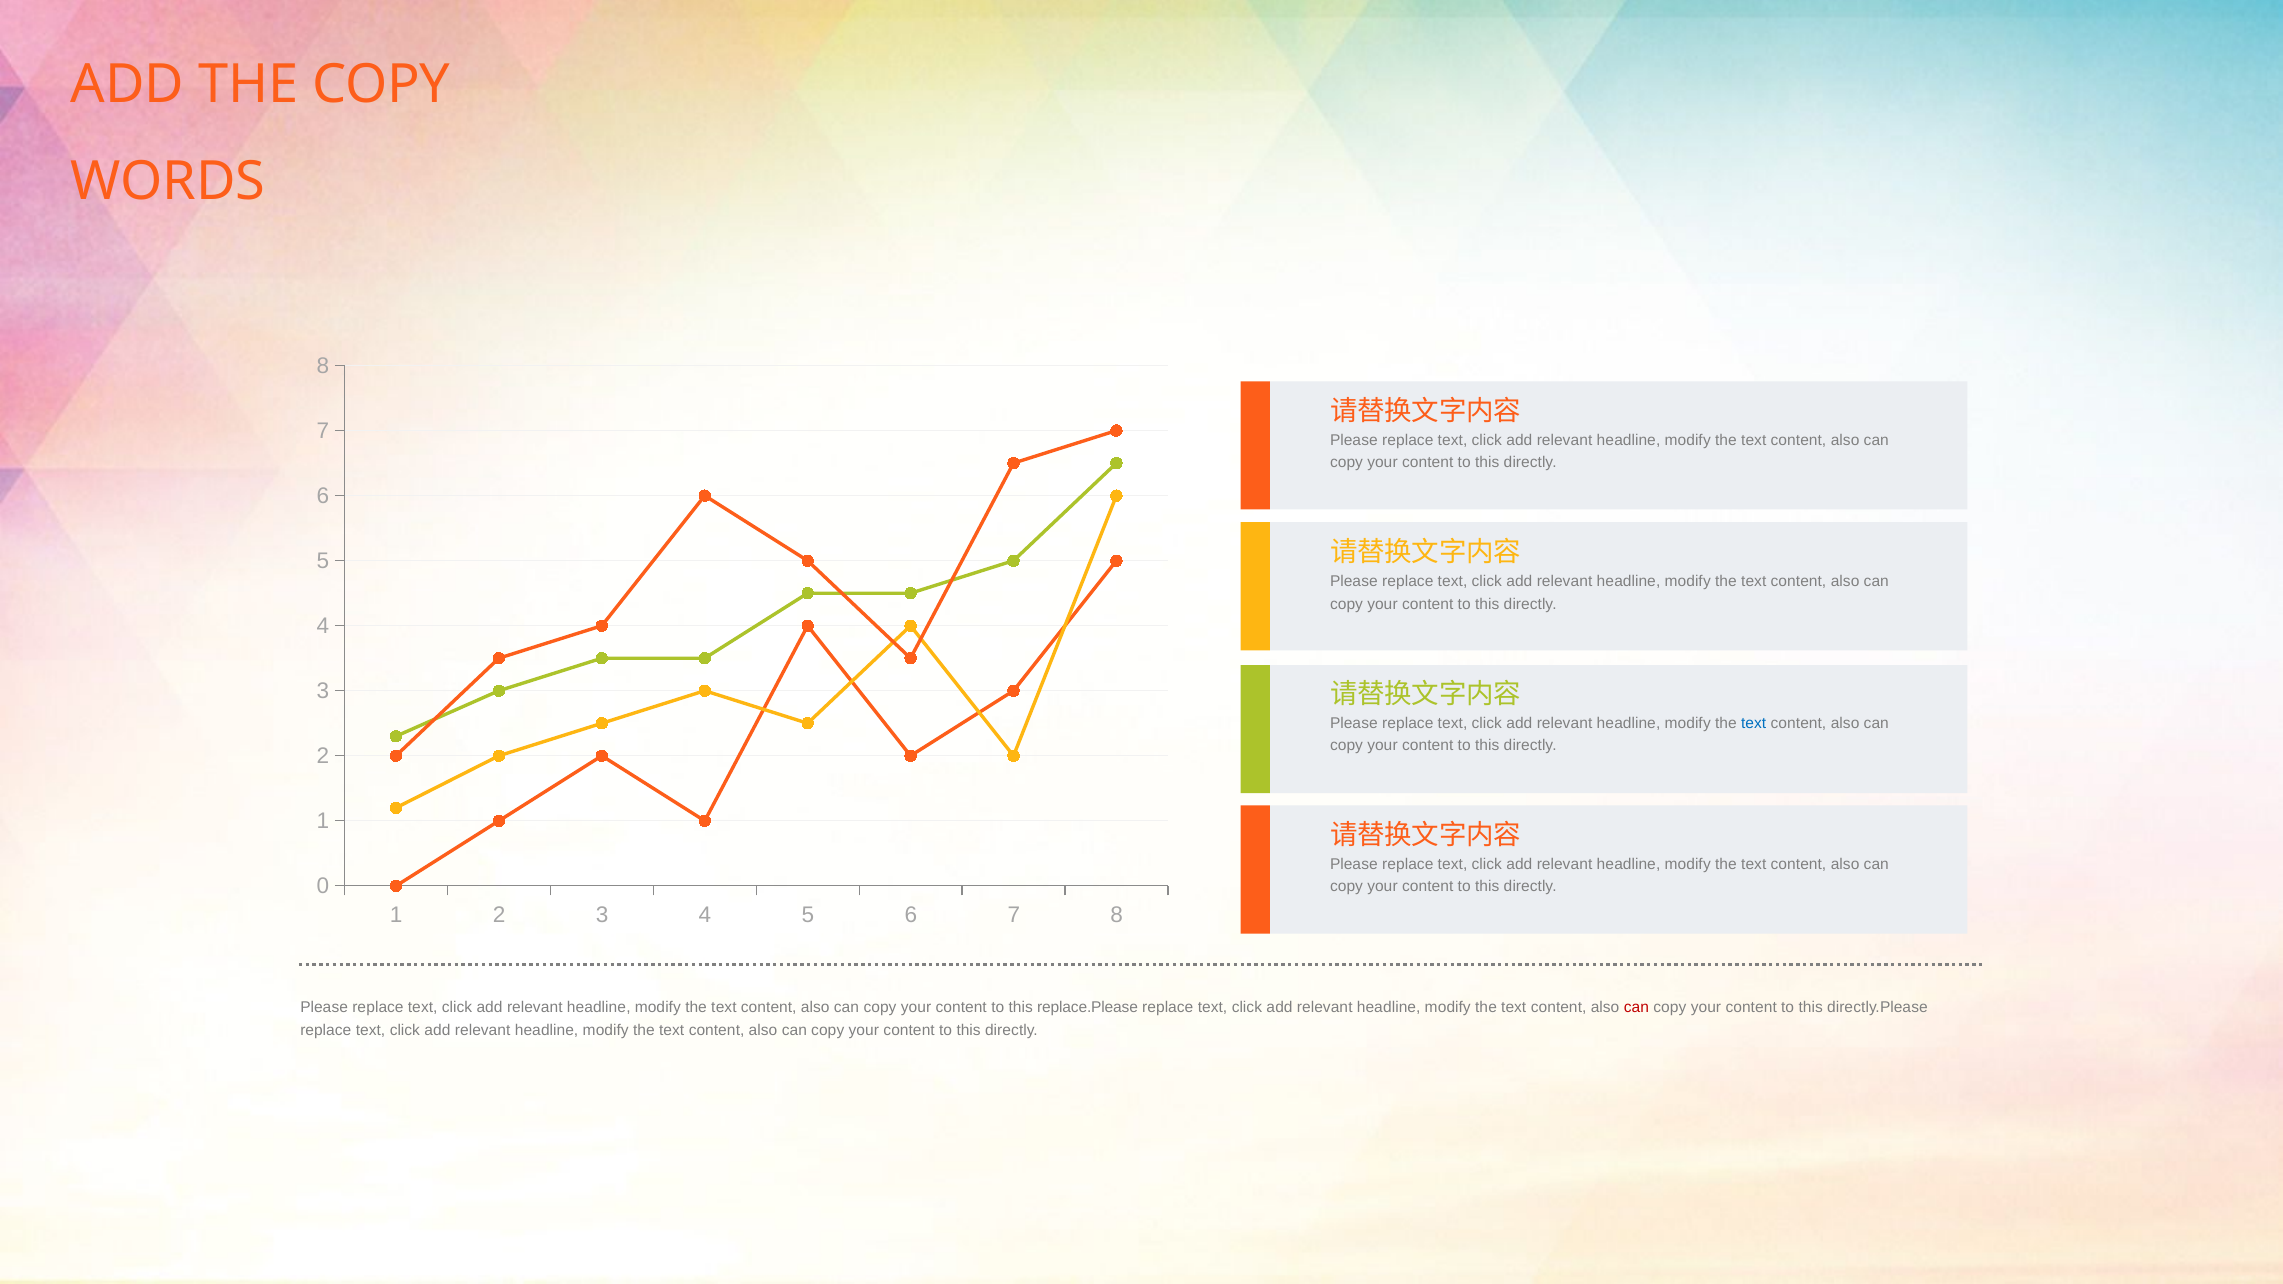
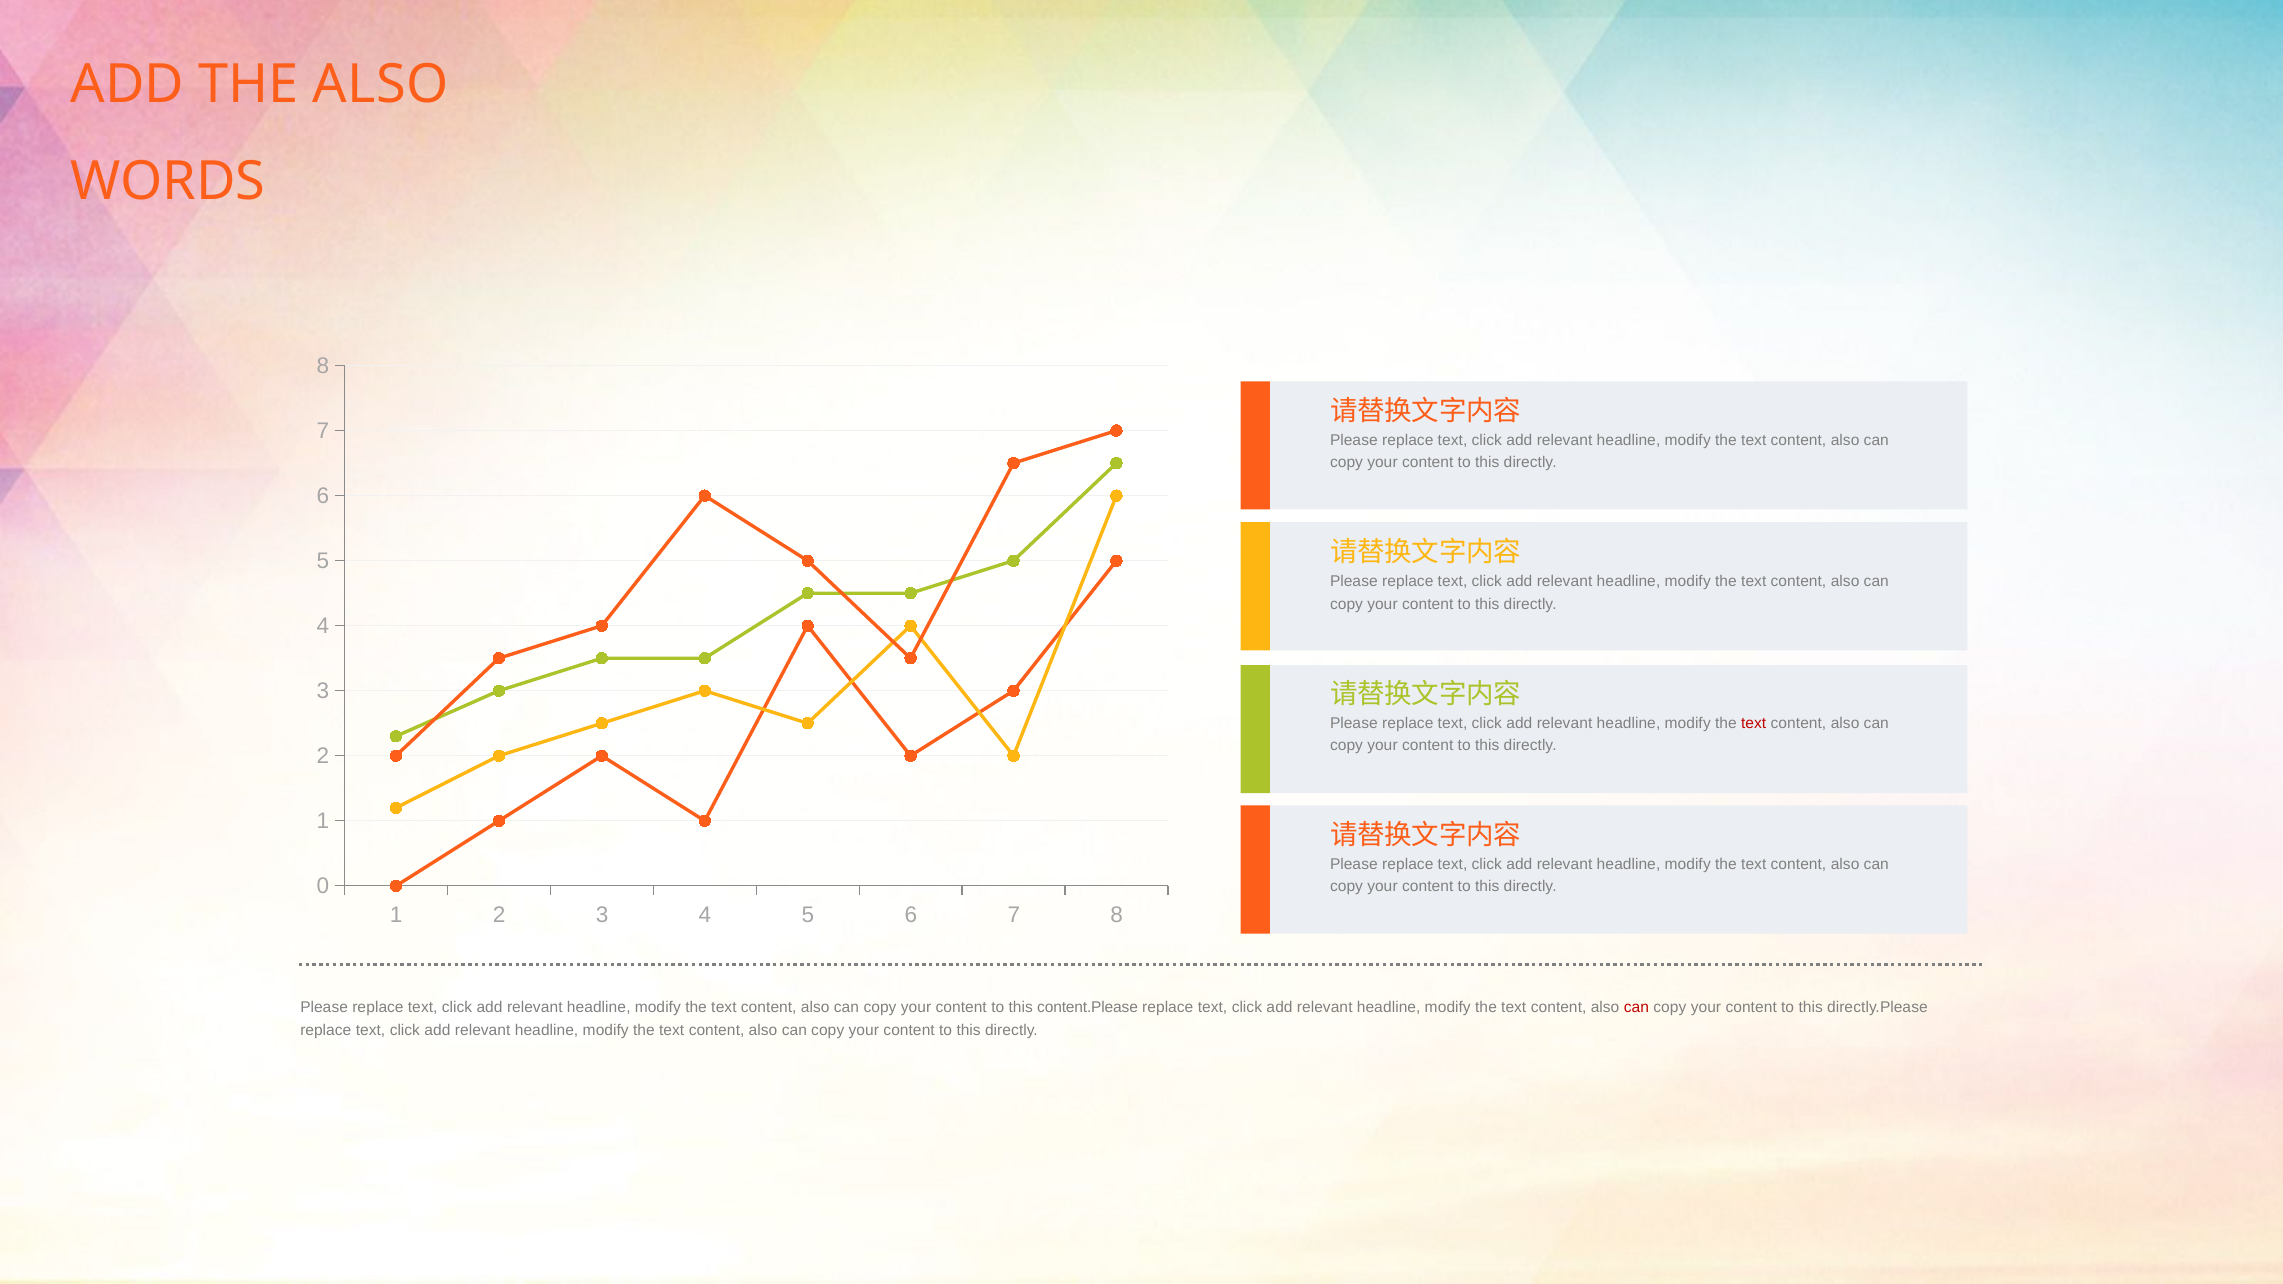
THE COPY: COPY -> ALSO
text at (1754, 723) colour: blue -> red
replace.Please: replace.Please -> content.Please
